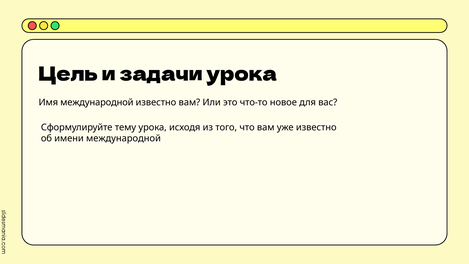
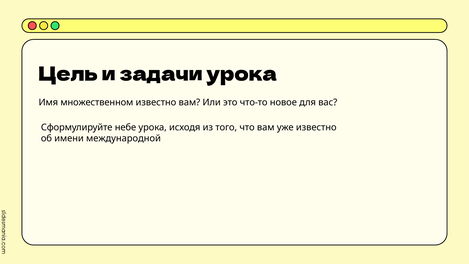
Имя международной: международной -> множественном
тему: тему -> небе
